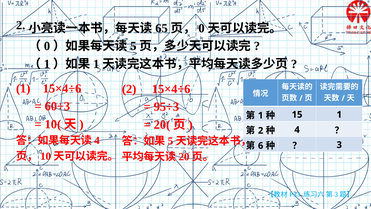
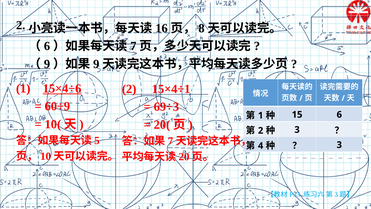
65: 65 -> 16
0 at (202, 28): 0 -> 8
0 at (47, 46): 0 -> 6
5 at (133, 46): 5 -> 7
1 at (47, 64): 1 -> 9
1 at (96, 64): 1 -> 9
15×4÷6 at (62, 88) underline: none -> present
2 15×4÷6: 15×4÷6 -> 15×4÷1
60÷3: 60÷3 -> 60÷9
95÷3: 95÷3 -> 69÷3
15 1: 1 -> 6
4 at (297, 130): 4 -> 3
4 at (97, 140): 4 -> 5
5 at (170, 141): 5 -> 7
6: 6 -> 4
